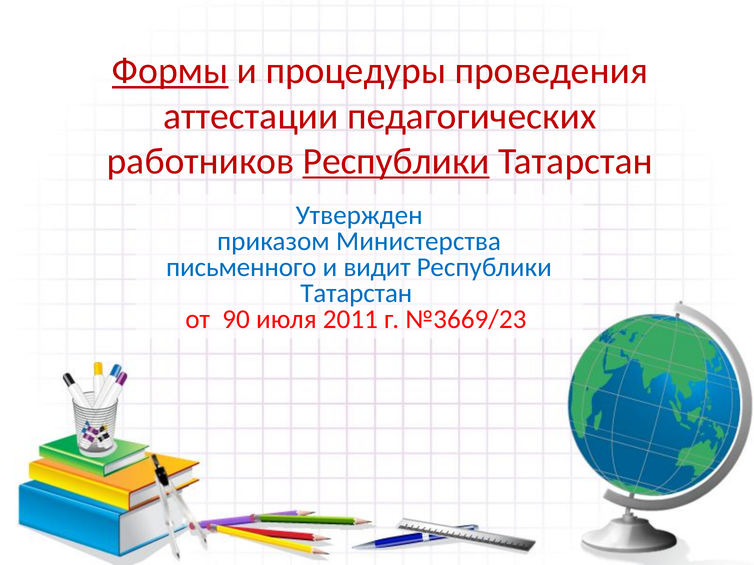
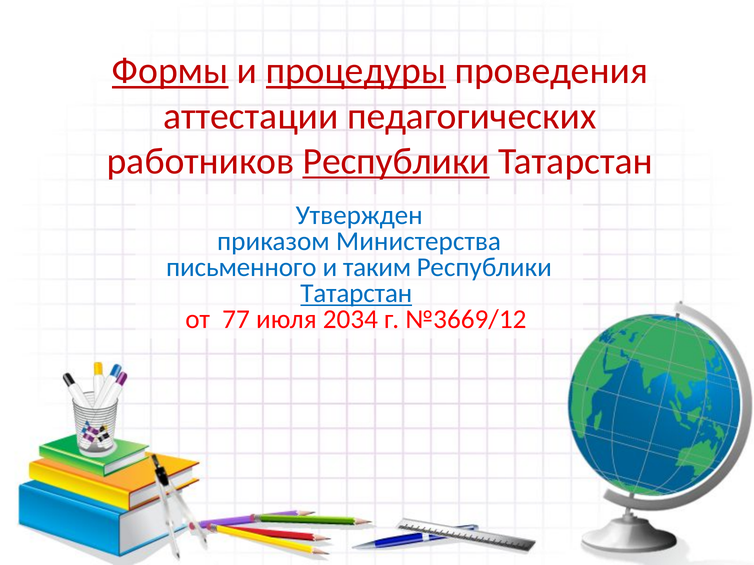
процедуры underline: none -> present
видит: видит -> таким
Татарстан at (356, 294) underline: none -> present
90: 90 -> 77
2011: 2011 -> 2034
№3669/23: №3669/23 -> №3669/12
